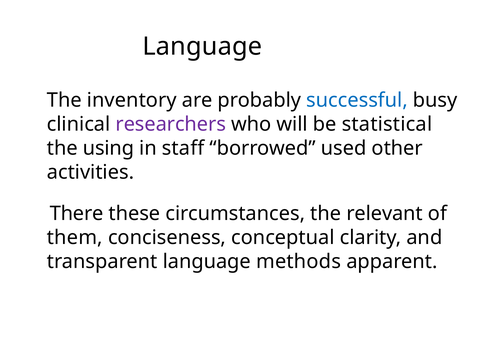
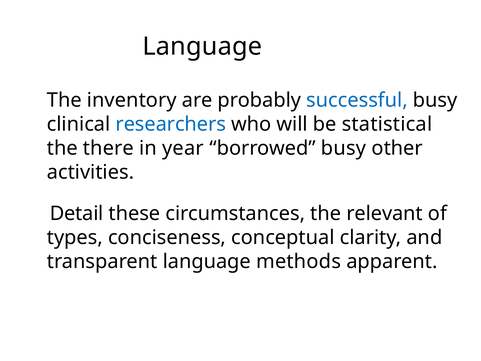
researchers colour: purple -> blue
using: using -> there
staff: staff -> year
borrowed used: used -> busy
There: There -> Detail
them: them -> types
